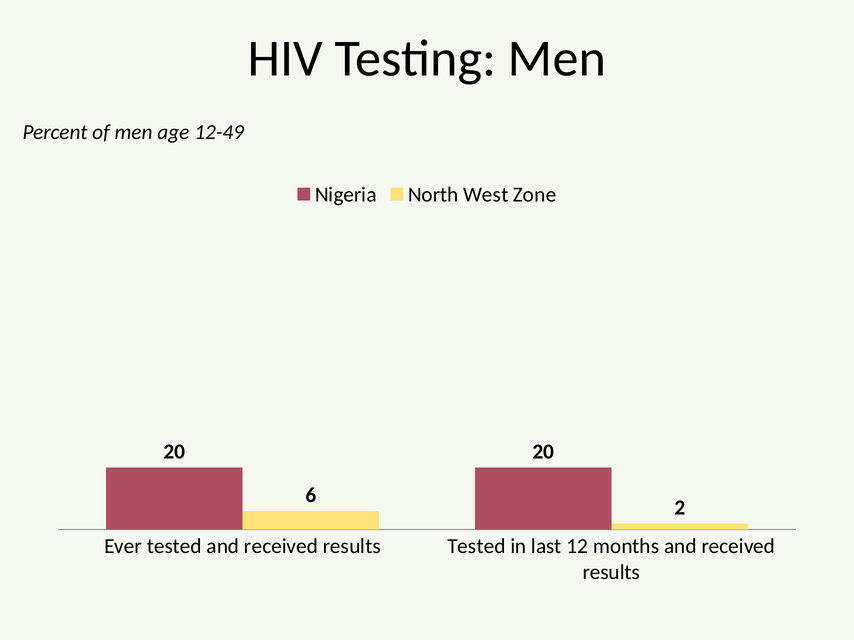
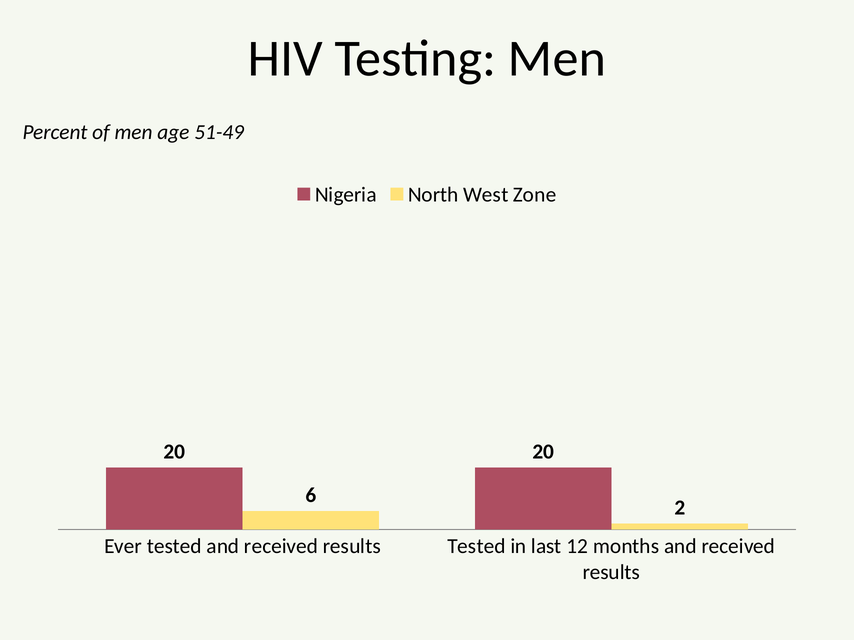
12-49: 12-49 -> 51-49
